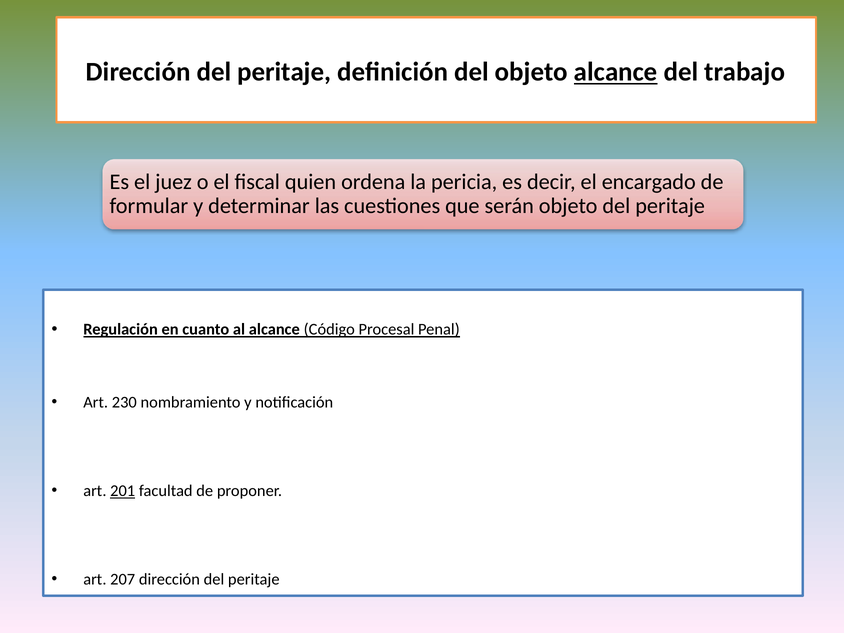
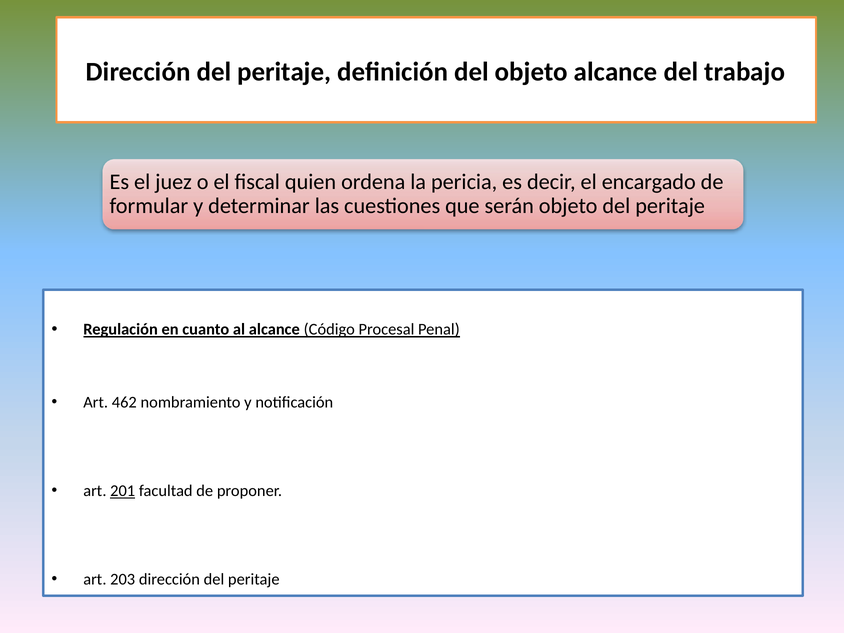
alcance at (616, 72) underline: present -> none
230: 230 -> 462
207: 207 -> 203
